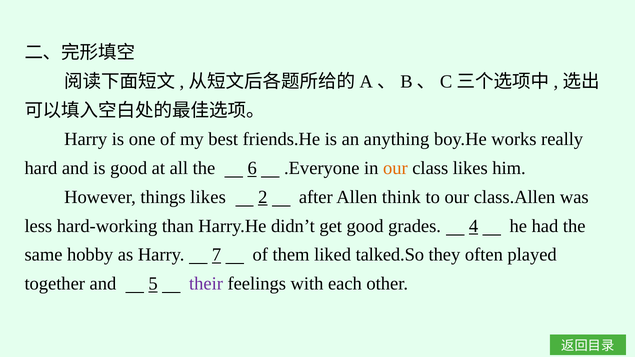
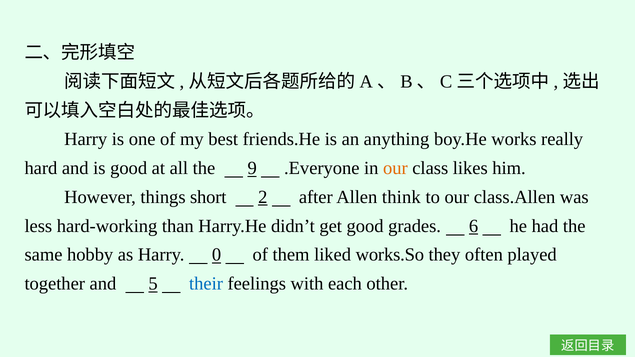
6: 6 -> 9
things likes: likes -> short
4: 4 -> 6
7: 7 -> 0
talked.So: talked.So -> works.So
their colour: purple -> blue
